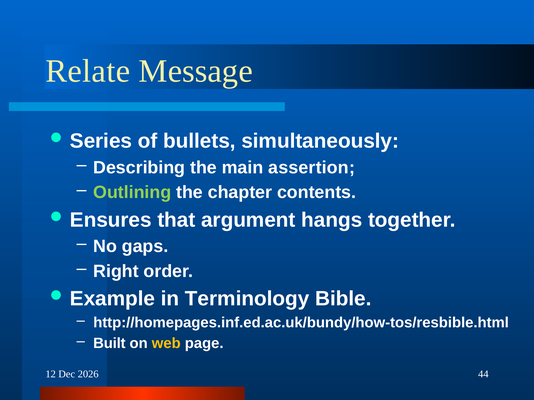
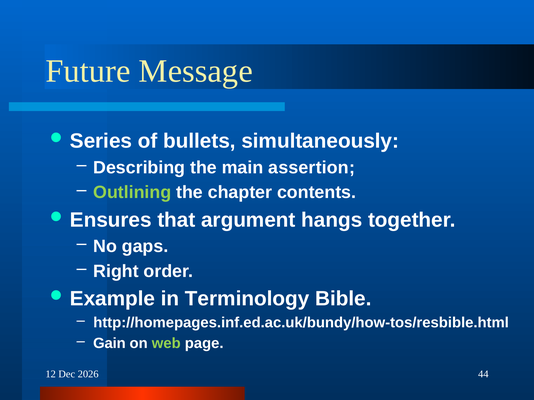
Relate: Relate -> Future
Built: Built -> Gain
web colour: yellow -> light green
